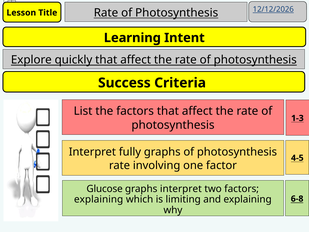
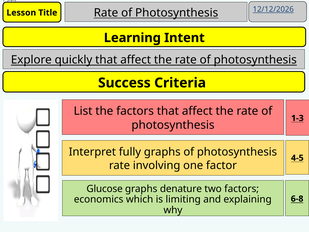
graphs interpret: interpret -> denature
explaining at (99, 199): explaining -> economics
